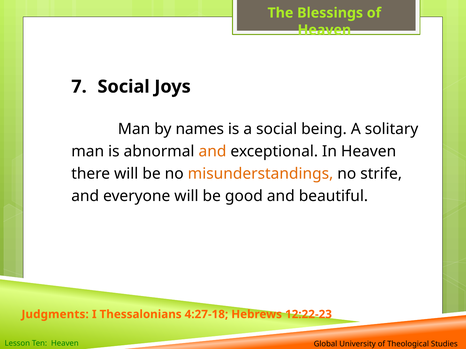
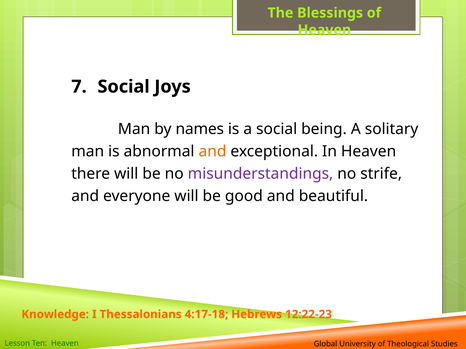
misunderstandings colour: orange -> purple
Judgments: Judgments -> Knowledge
4:27-18: 4:27-18 -> 4:17-18
